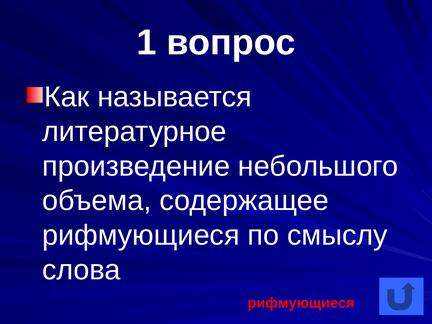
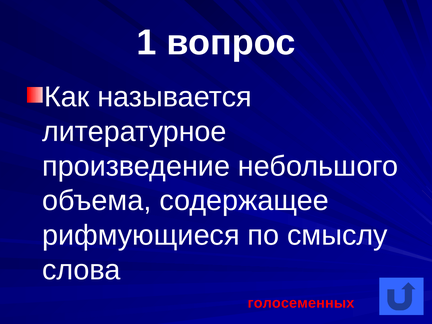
рифмующиеся at (301, 303): рифмующиеся -> голосеменных
